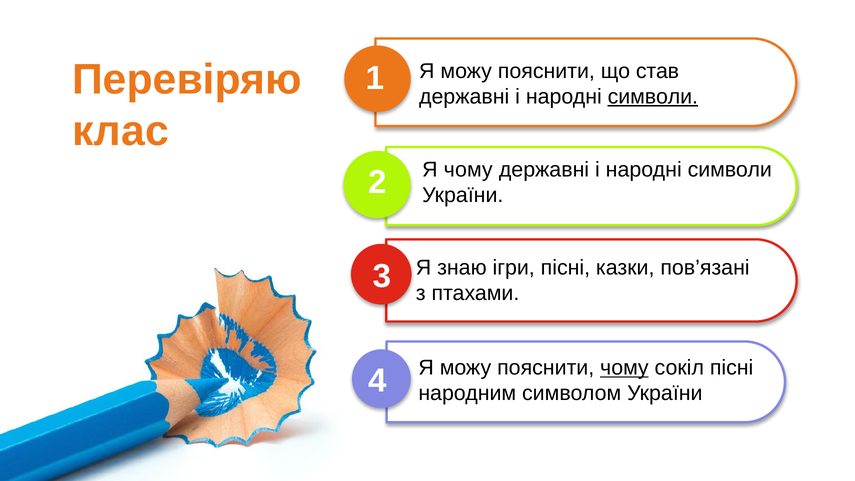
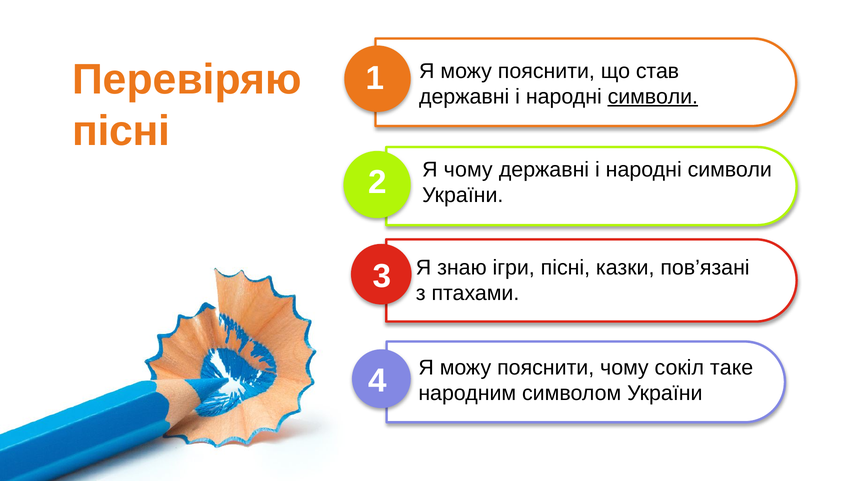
клас at (121, 131): клас -> пісні
чому at (624, 368) underline: present -> none
сокіл пісні: пісні -> таке
